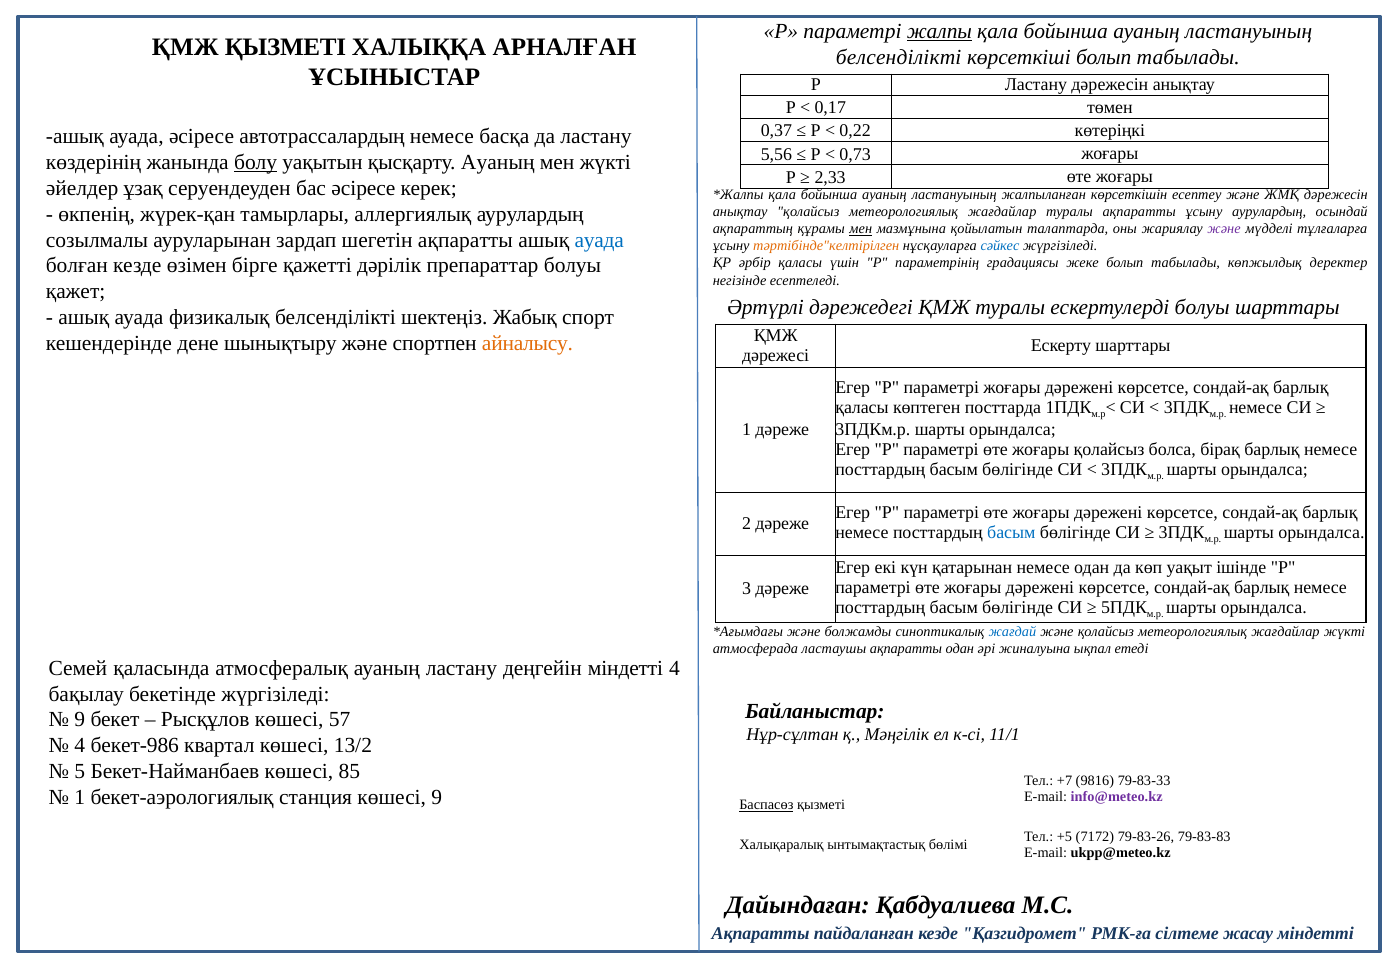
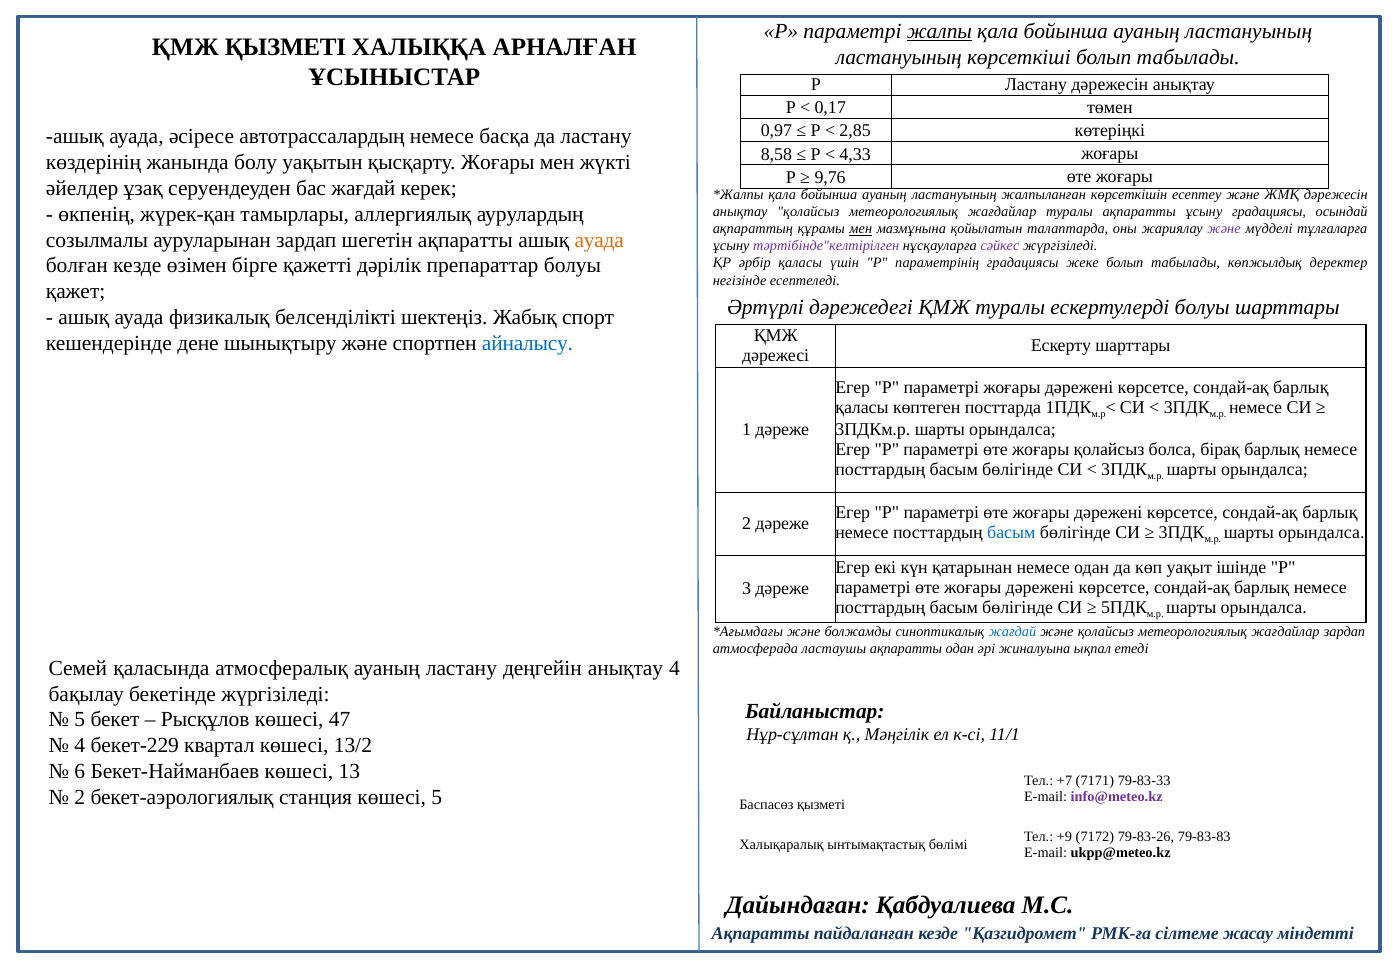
белсенділікті at (899, 57): белсенділікті -> ластануының
0,37: 0,37 -> 0,97
0,22: 0,22 -> 2,85
5,56: 5,56 -> 8,58
0,73: 0,73 -> 4,33
болу underline: present -> none
қысқарту Ауаның: Ауаның -> Жоғары
2,33: 2,33 -> 9,76
бас әсіресе: әсіресе -> жағдай
ұсыну аурулардың: аурулардың -> градациясы
ауада at (599, 240) colour: blue -> orange
тәртібінде"келтірілген colour: orange -> purple
сәйкес colour: blue -> purple
айналысу colour: orange -> blue
жағдайлар жүкті: жүкті -> зардап
деңгейін міндетті: міндетті -> анықтау
9 at (80, 720): 9 -> 5
57: 57 -> 47
бекет-986: бекет-986 -> бекет-229
5: 5 -> 6
85: 85 -> 13
9816: 9816 -> 7171
1 at (80, 797): 1 -> 2
көшесі 9: 9 -> 5
Баспасөз underline: present -> none
+5: +5 -> +9
